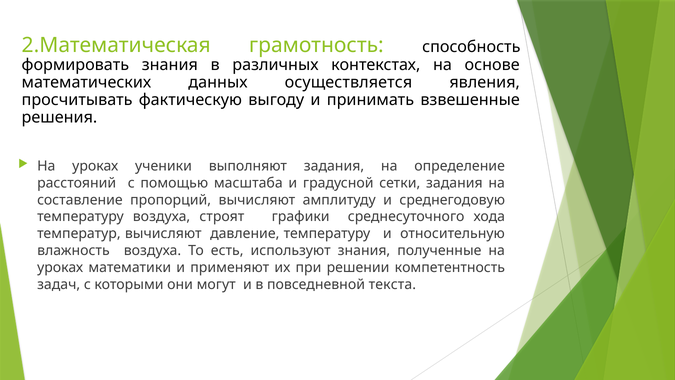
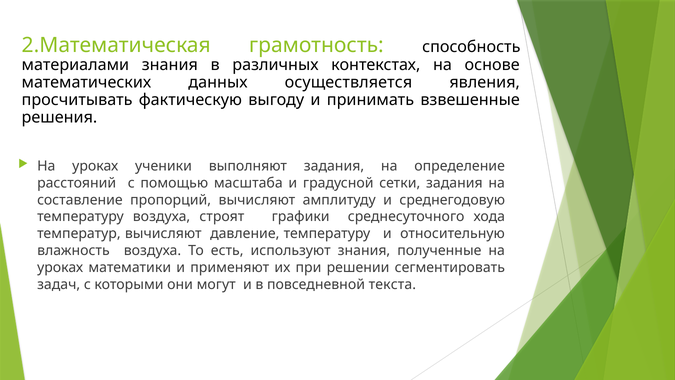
формировать: формировать -> материалами
компетентность: компетентность -> сегментировать
